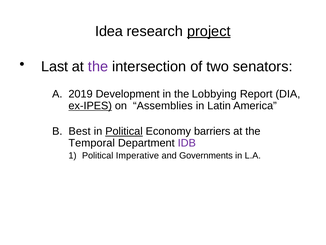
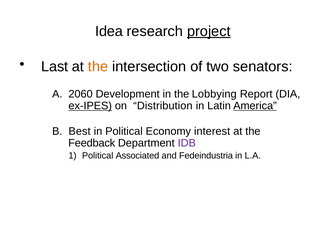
the at (98, 66) colour: purple -> orange
2019: 2019 -> 2060
Assemblies: Assemblies -> Distribution
America underline: none -> present
Political at (124, 131) underline: present -> none
barriers: barriers -> interest
Temporal: Temporal -> Feedback
Imperative: Imperative -> Associated
Governments: Governments -> Fedeindustria
